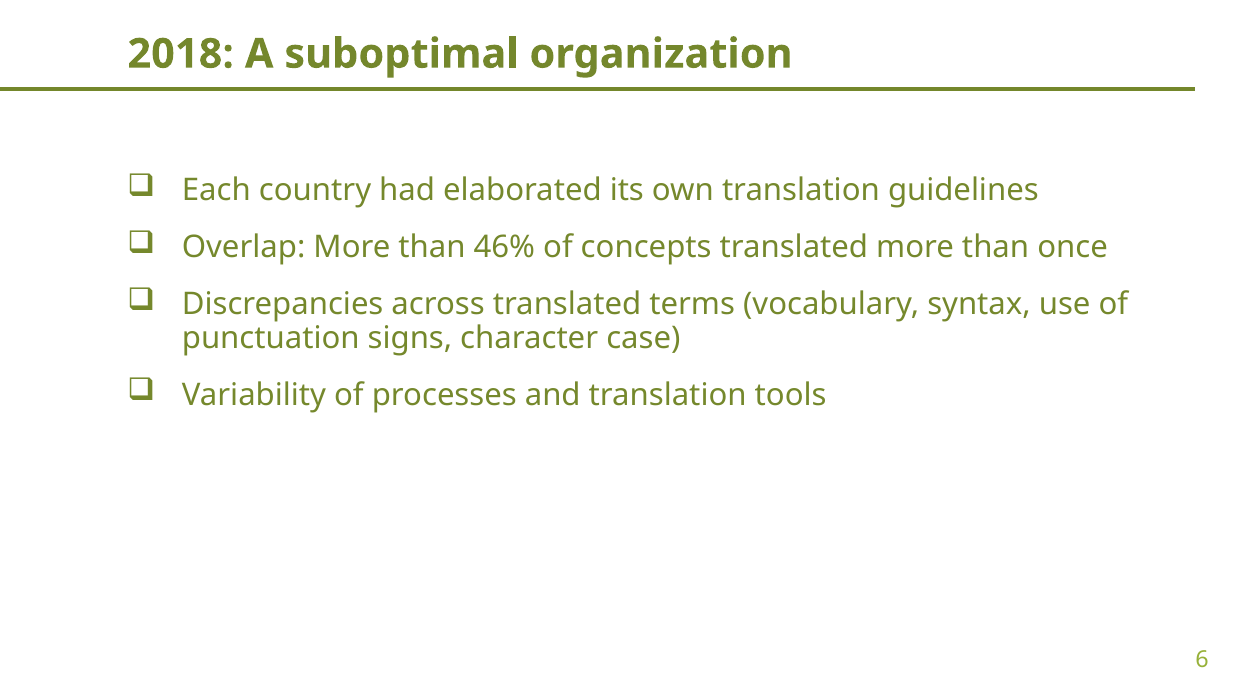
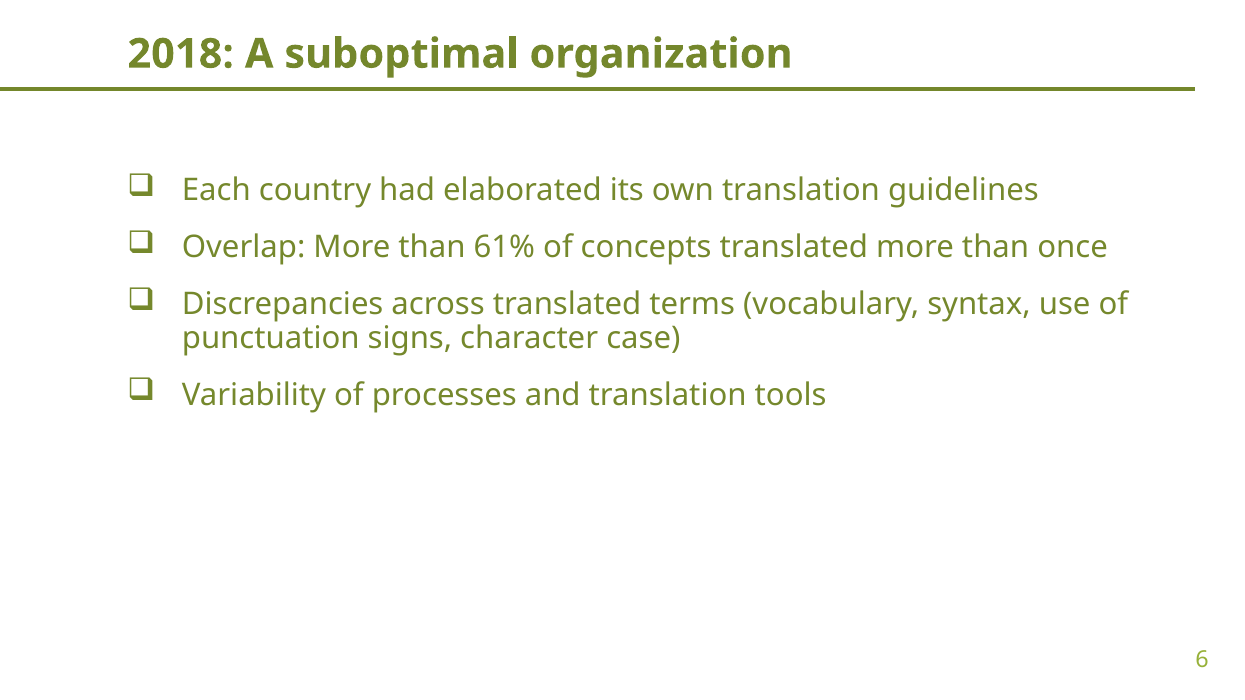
46%: 46% -> 61%
